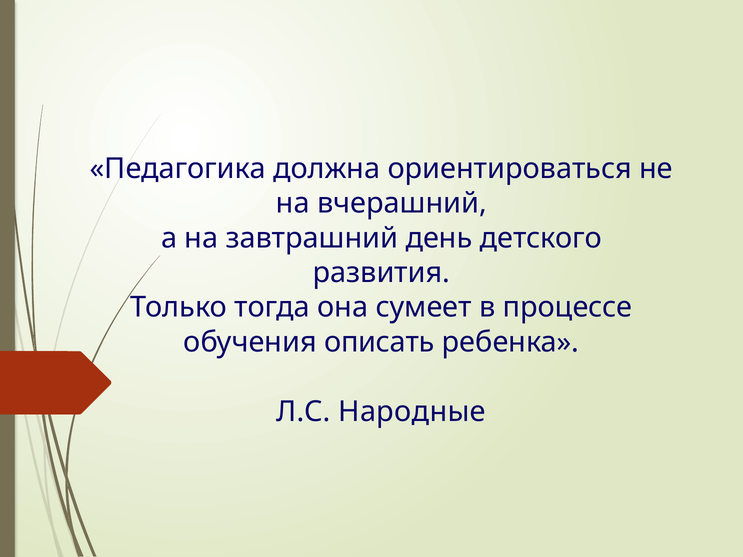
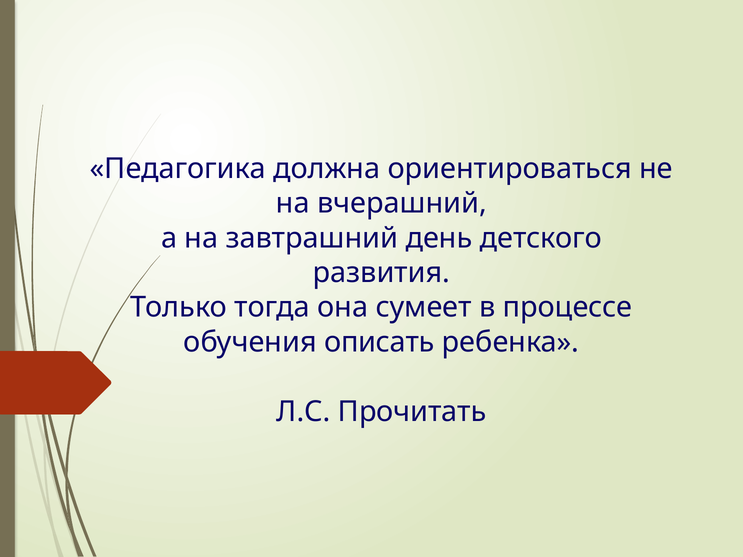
Народные: Народные -> Прочитать
